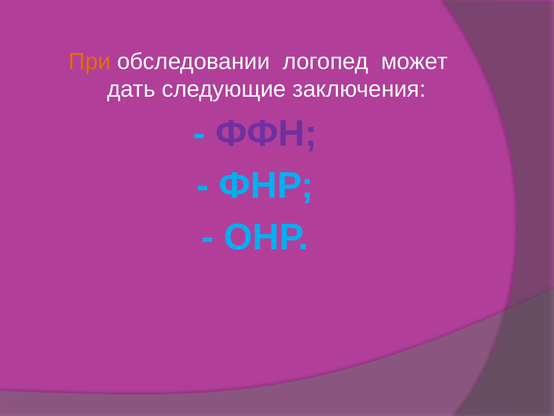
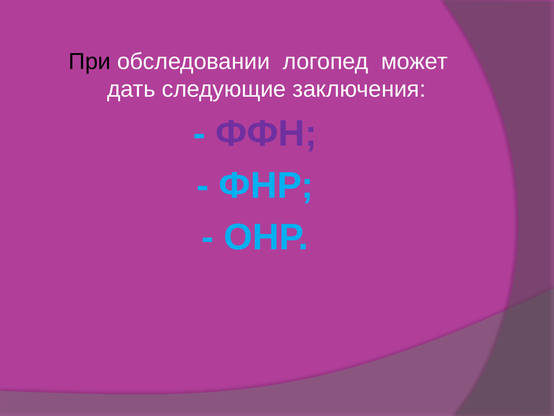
При colour: orange -> black
